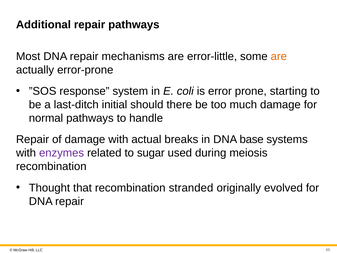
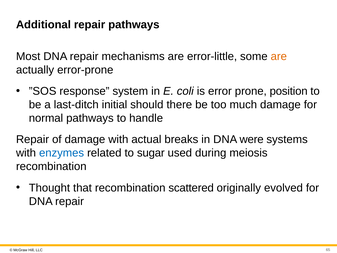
starting: starting -> position
base: base -> were
enzymes colour: purple -> blue
stranded: stranded -> scattered
